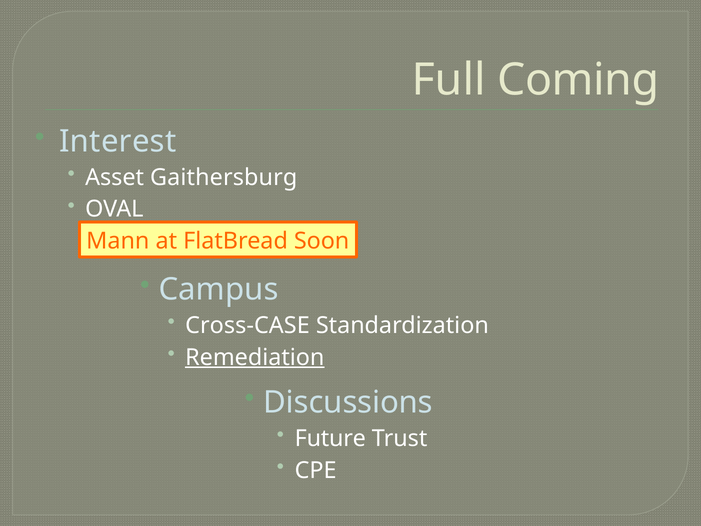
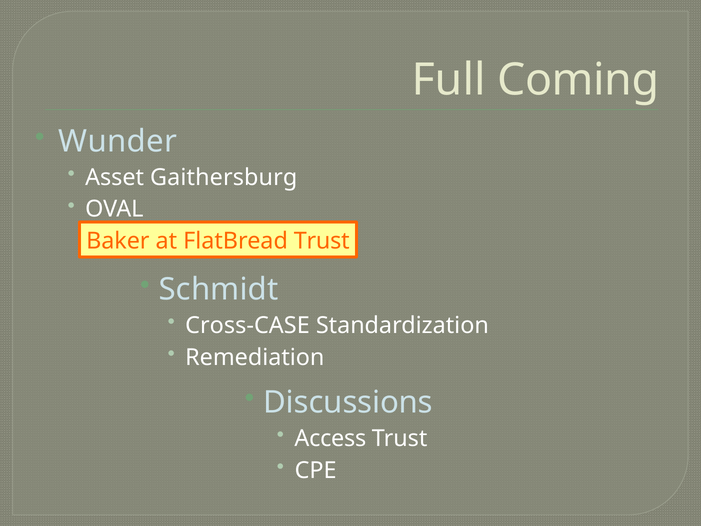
Interest: Interest -> Wunder
Mann: Mann -> Baker
FlatBread Soon: Soon -> Trust
Campus: Campus -> Schmidt
Remediation underline: present -> none
Future: Future -> Access
